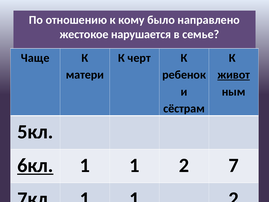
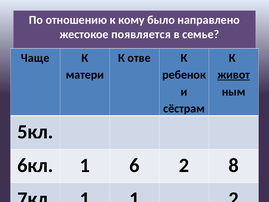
нарушается: нарушается -> появляется
черт: черт -> отве
6кл underline: present -> none
1 at (134, 165): 1 -> 6
7: 7 -> 8
